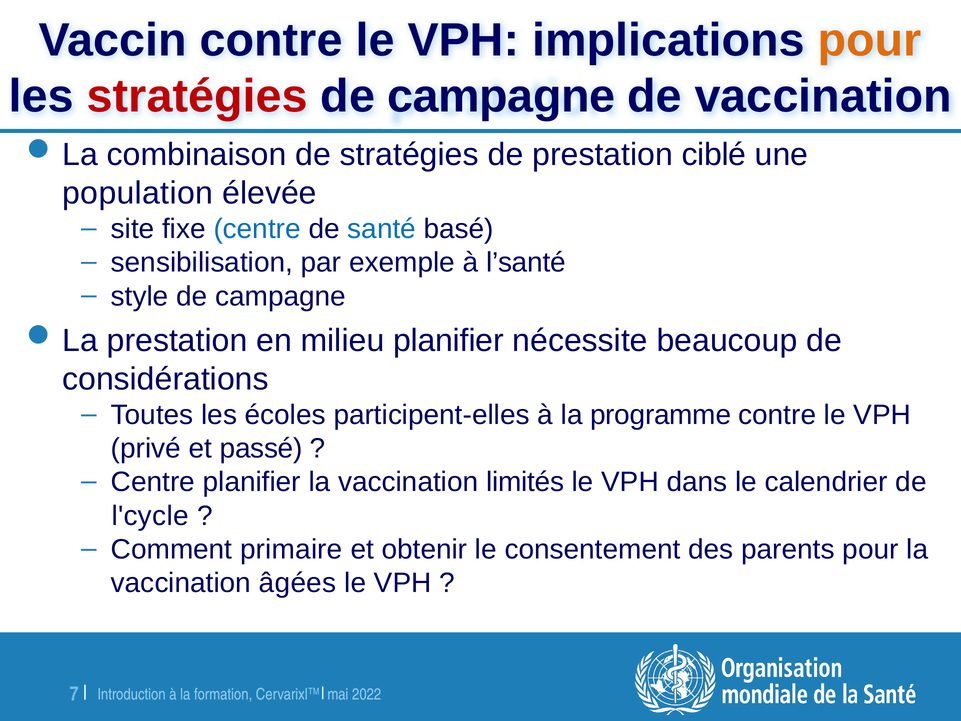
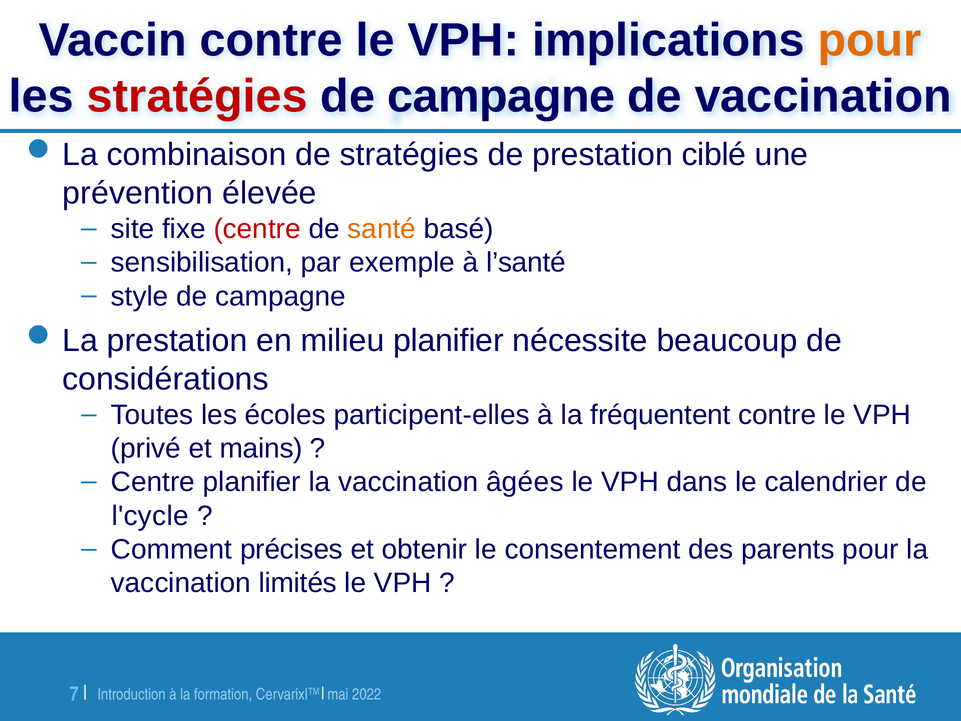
population: population -> prévention
centre at (257, 229) colour: blue -> red
santé colour: blue -> orange
programme: programme -> fréquentent
passé: passé -> mains
limités: limités -> âgées
primaire: primaire -> précises
âgées: âgées -> limités
